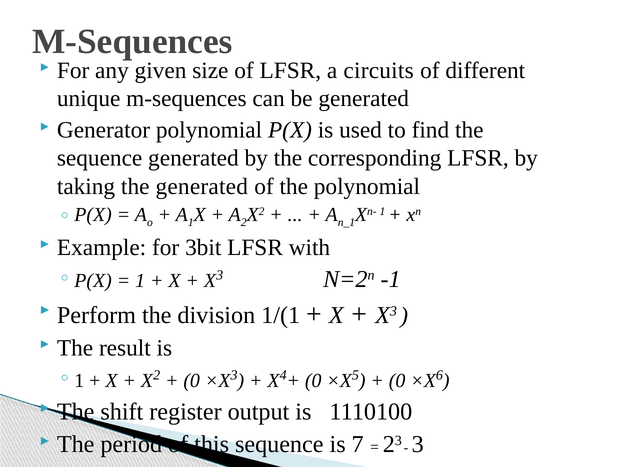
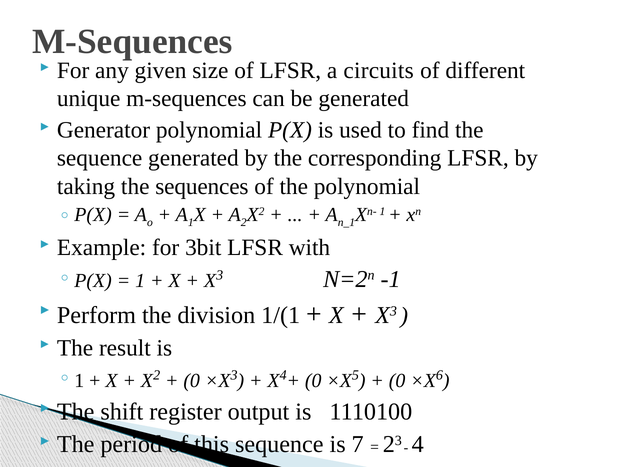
the generated: generated -> sequences
3 at (418, 444): 3 -> 4
